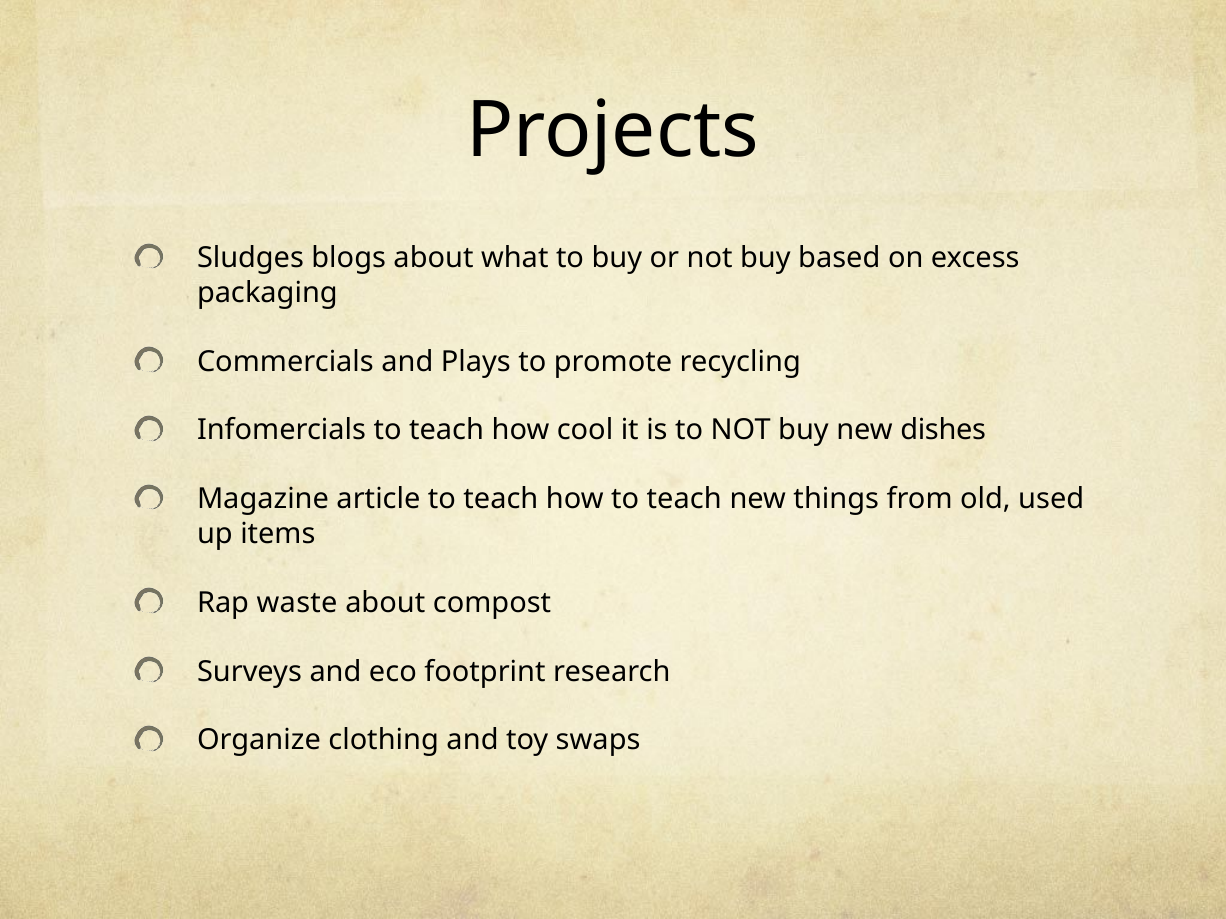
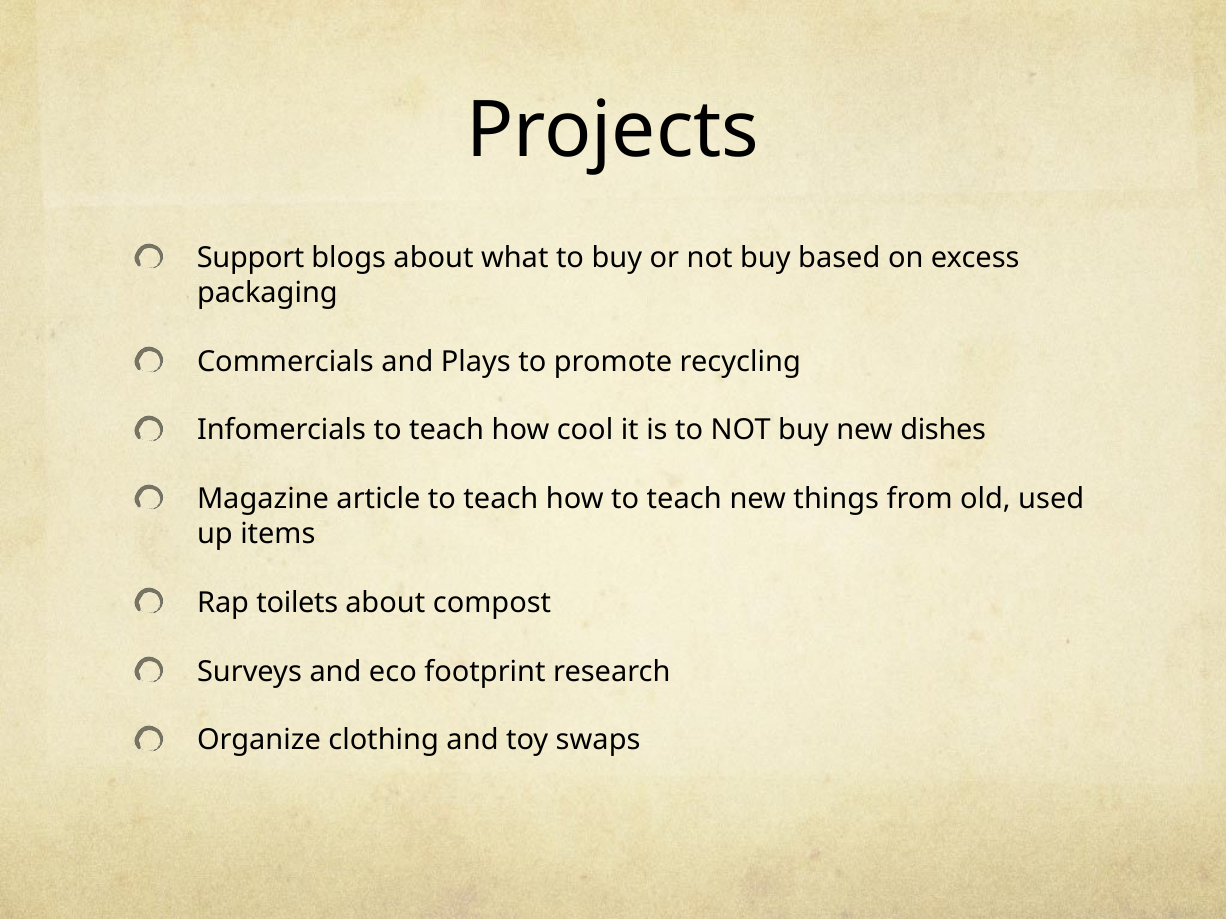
Sludges: Sludges -> Support
waste: waste -> toilets
